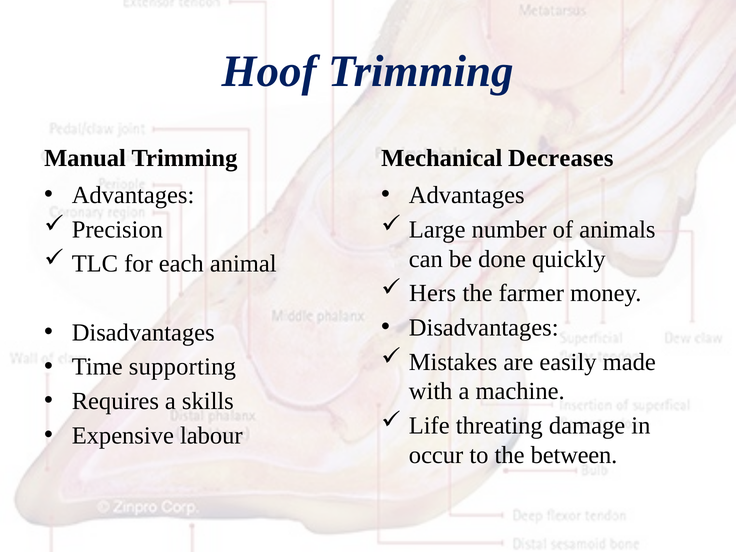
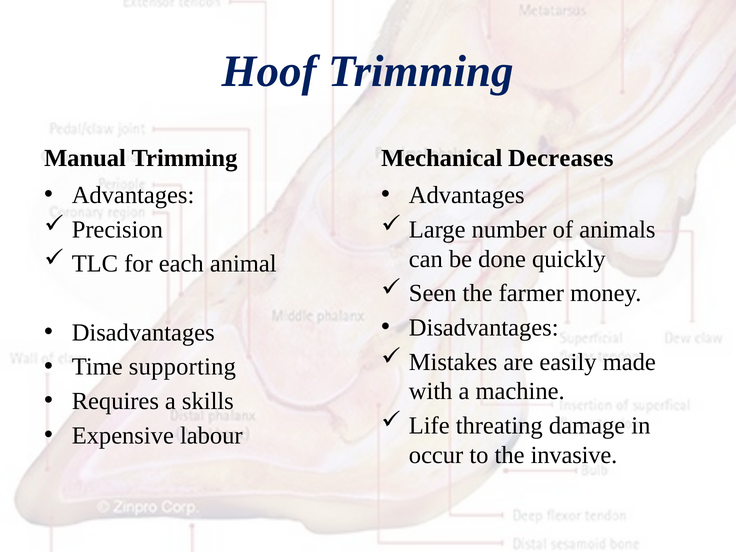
Hers: Hers -> Seen
between: between -> invasive
